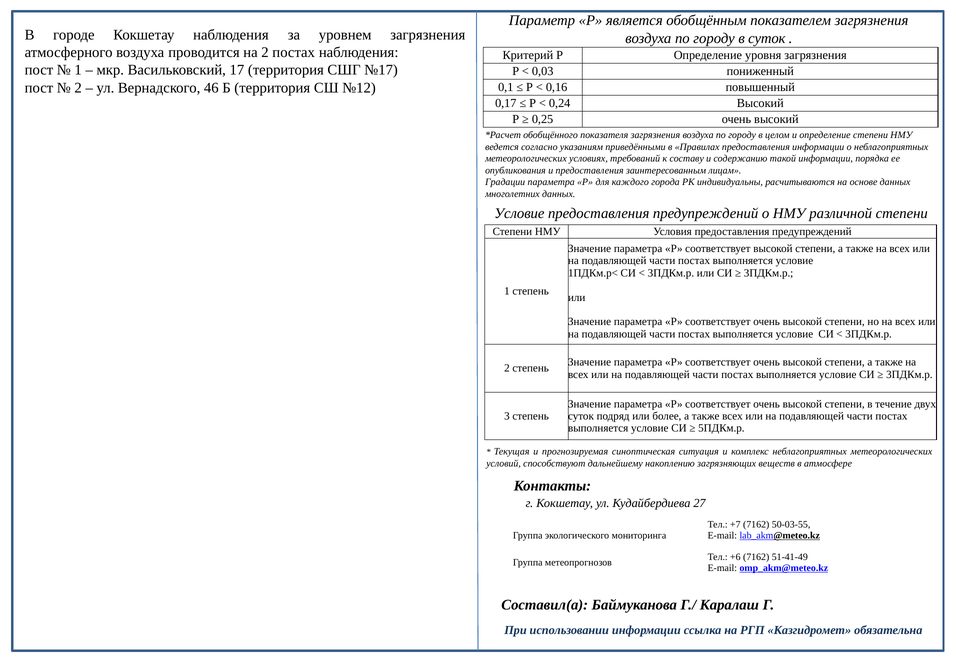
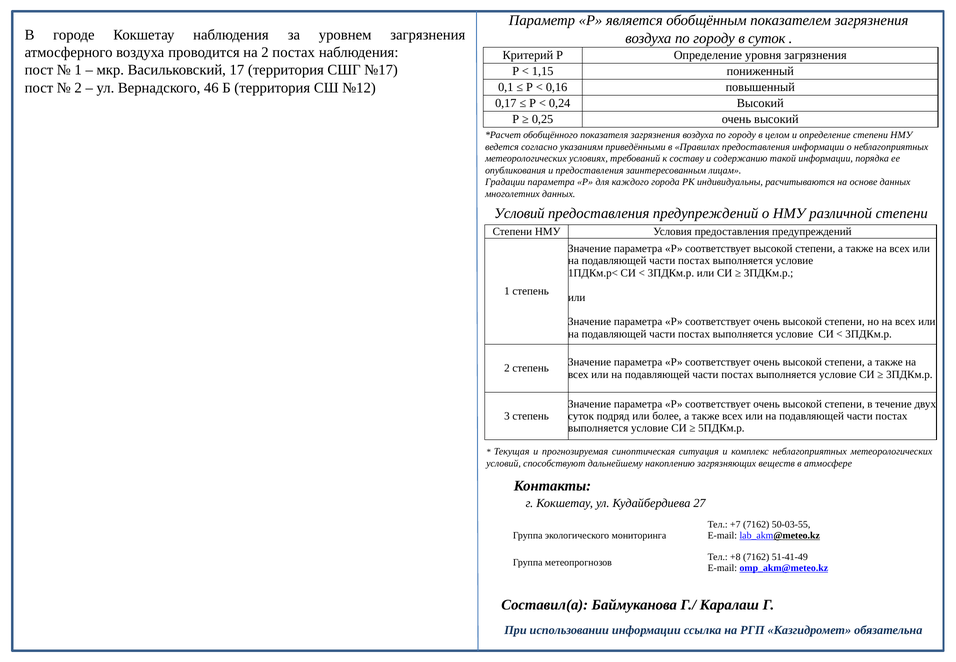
0,03: 0,03 -> 1,15
Условие at (519, 213): Условие -> Условий
+6: +6 -> +8
